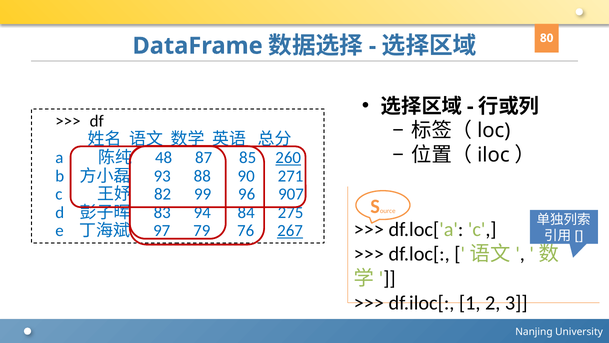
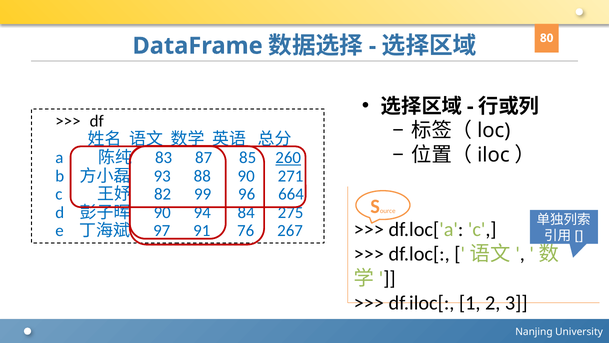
48: 48 -> 83
907: 907 -> 664
83 at (162, 212): 83 -> 90
79: 79 -> 91
267 underline: present -> none
